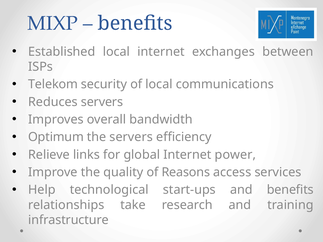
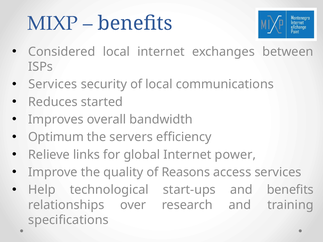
Established: Established -> Considered
Telekom at (53, 84): Telekom -> Services
Reduces servers: servers -> started
take: take -> over
infrastructure: infrastructure -> specifications
